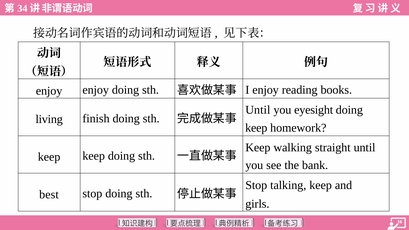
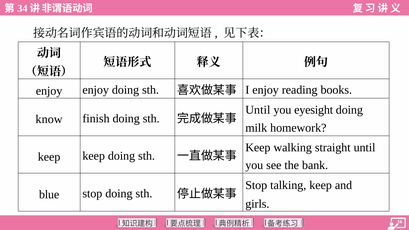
living: living -> know
keep at (256, 128): keep -> milk
best: best -> blue
